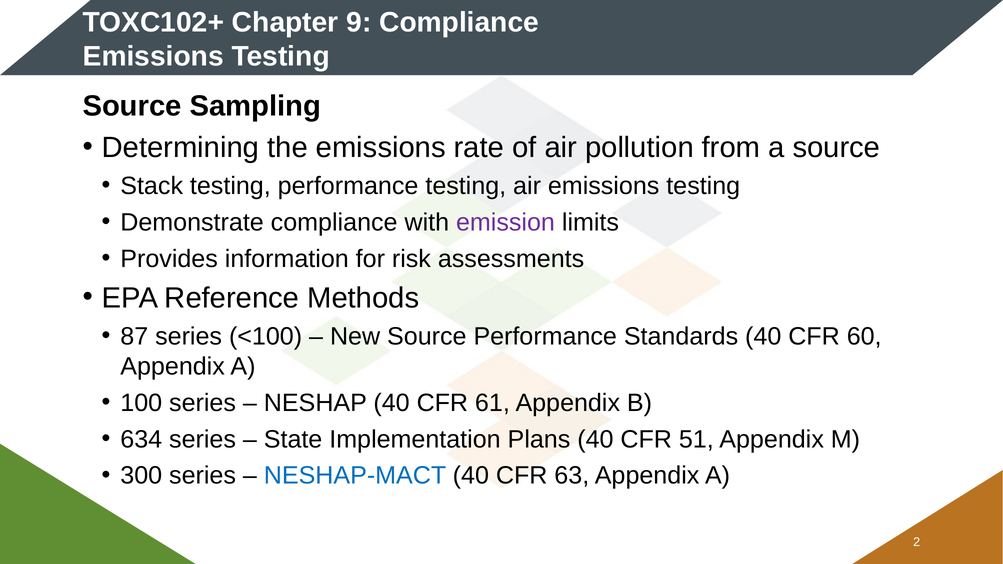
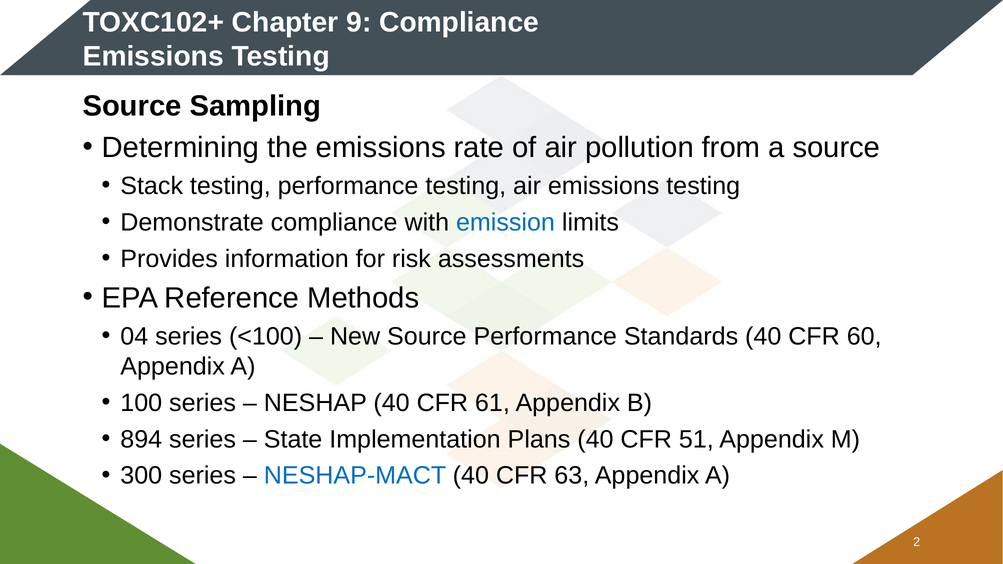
emission colour: purple -> blue
87: 87 -> 04
634: 634 -> 894
